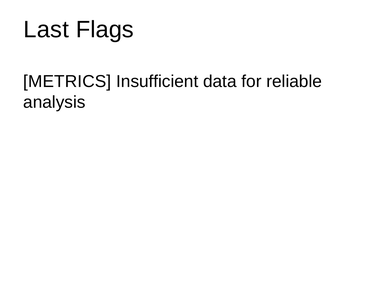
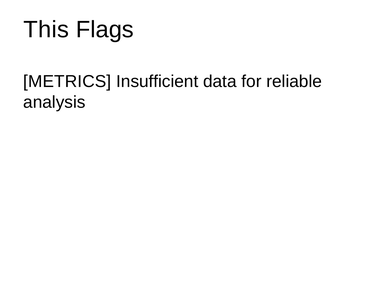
Last: Last -> This
